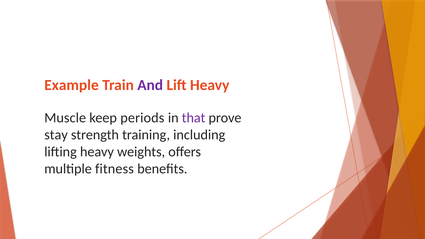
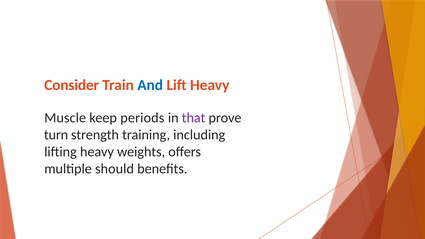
Example: Example -> Consider
And colour: purple -> blue
stay: stay -> turn
fitness: fitness -> should
